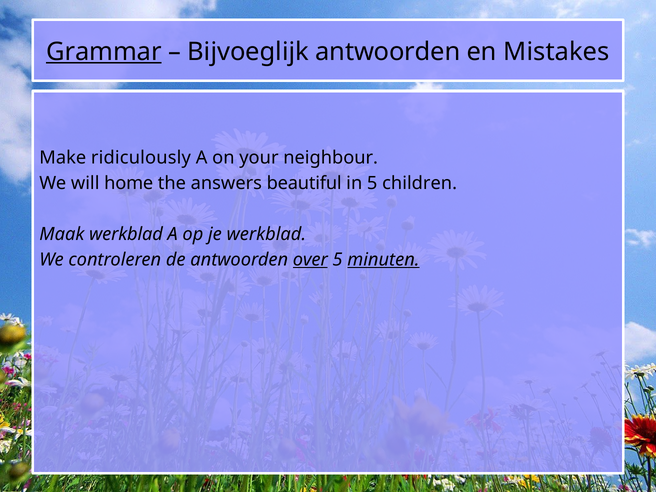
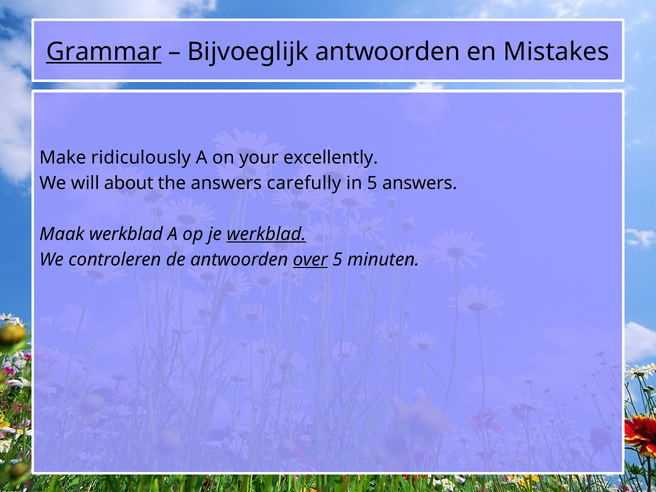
neighbour: neighbour -> excellently
home: home -> about
beautiful: beautiful -> carefully
5 children: children -> answers
werkblad at (266, 234) underline: none -> present
minuten underline: present -> none
